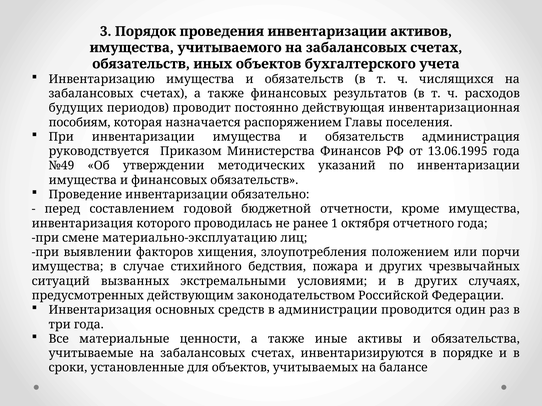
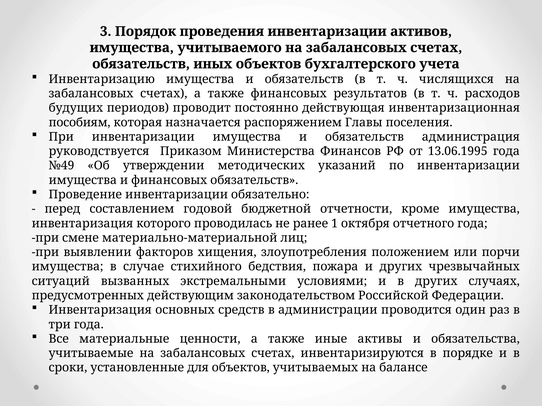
материально-эксплуатацию: материально-эксплуатацию -> материально-материальной
